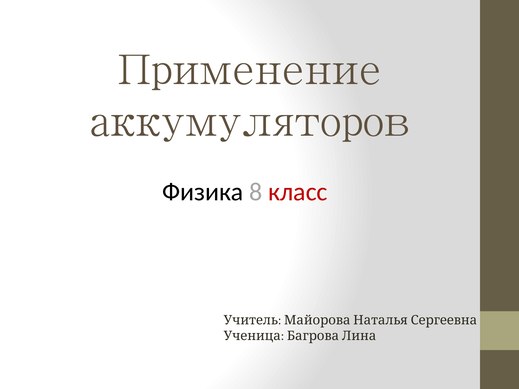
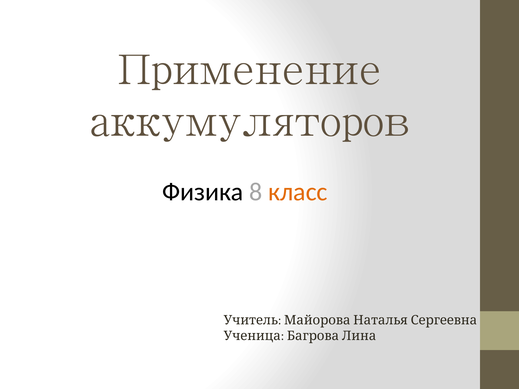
класс colour: red -> orange
